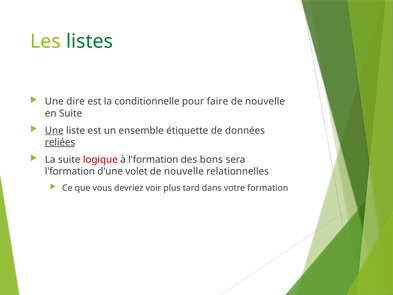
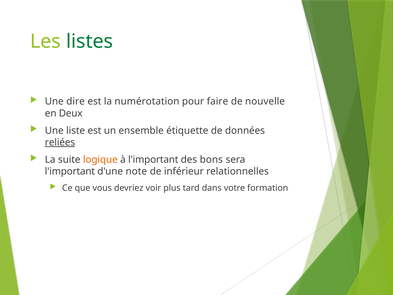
conditionnelle: conditionnelle -> numérotation
en Suite: Suite -> Deux
Une at (54, 130) underline: present -> none
logique colour: red -> orange
à l'formation: l'formation -> l'important
l'formation at (70, 171): l'formation -> l'important
volet: volet -> note
nouvelle at (184, 171): nouvelle -> inférieur
